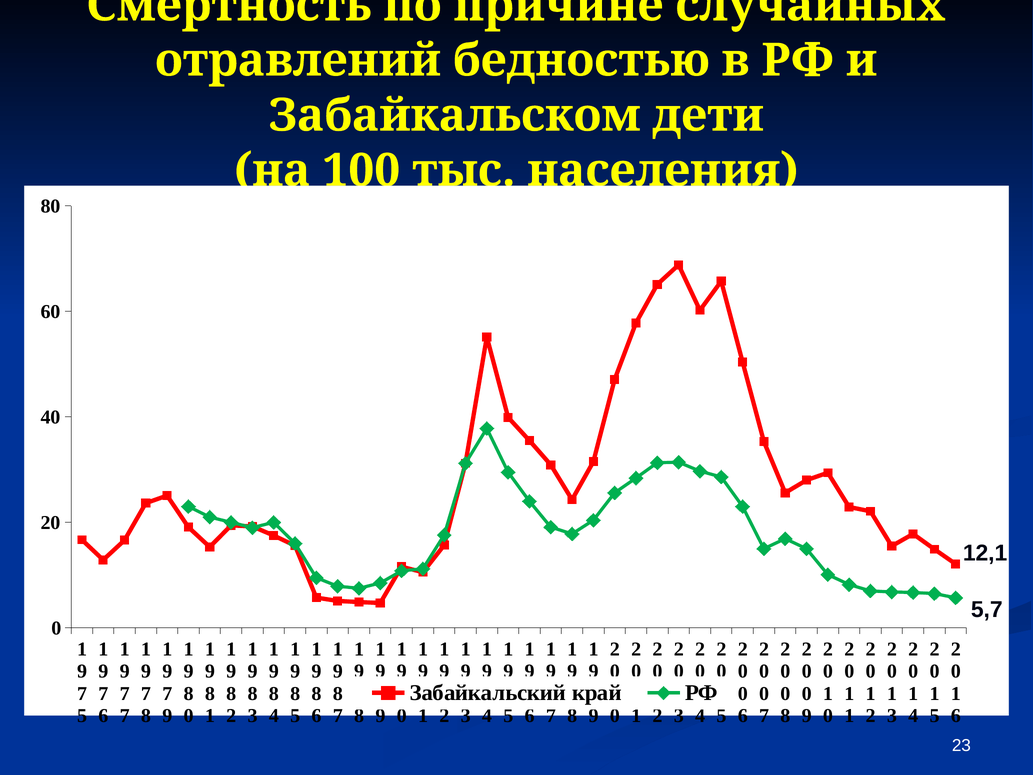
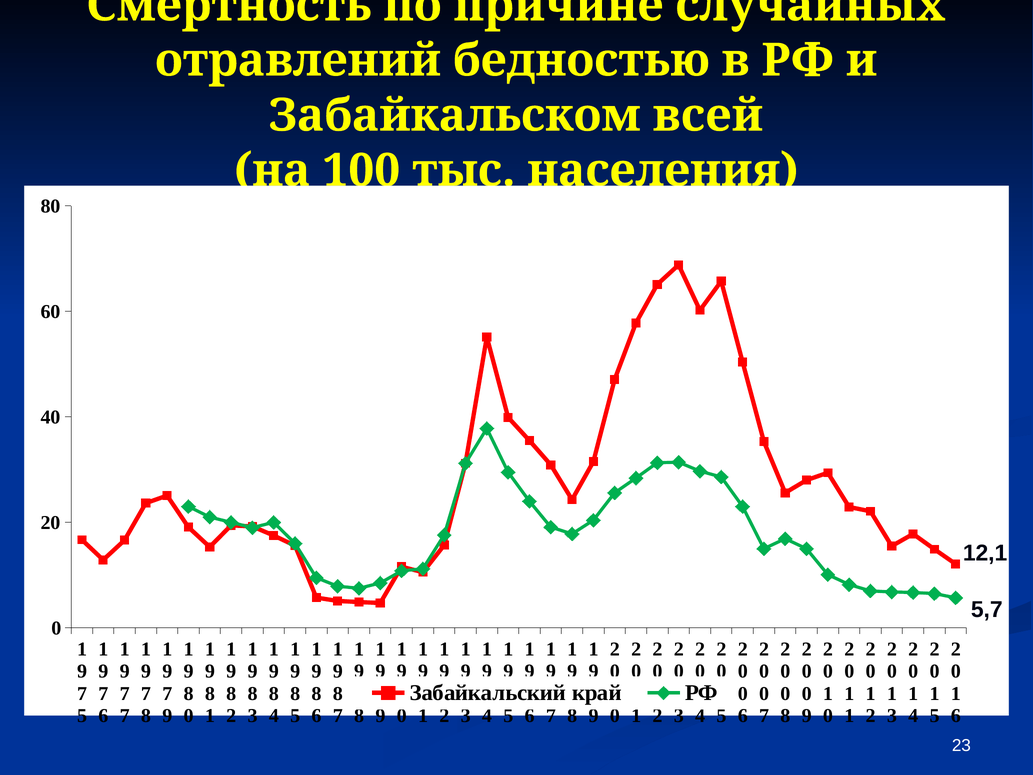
дети: дети -> всей
